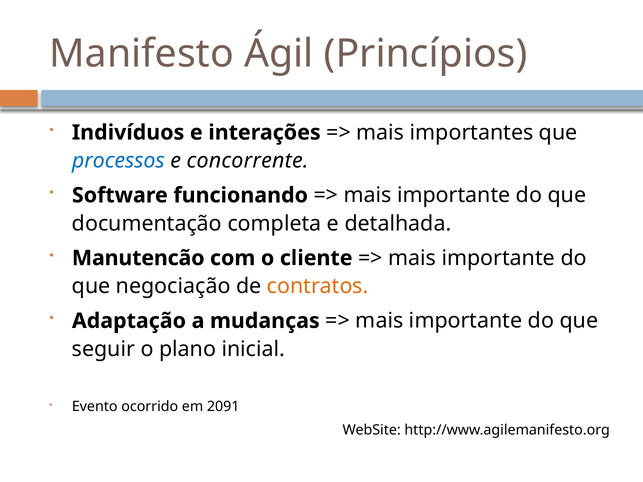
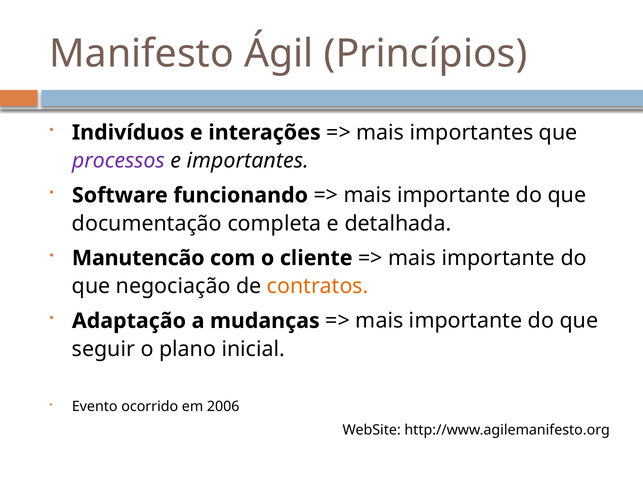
processos colour: blue -> purple
e concorrente: concorrente -> importantes
2091: 2091 -> 2006
